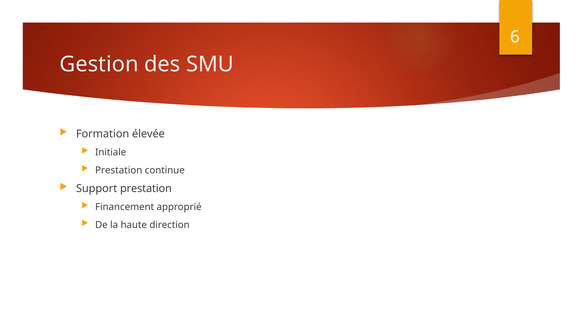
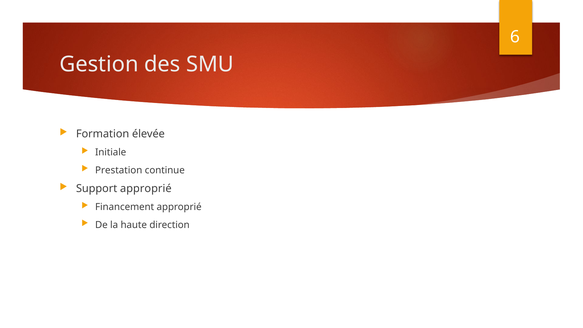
Support prestation: prestation -> approprié
